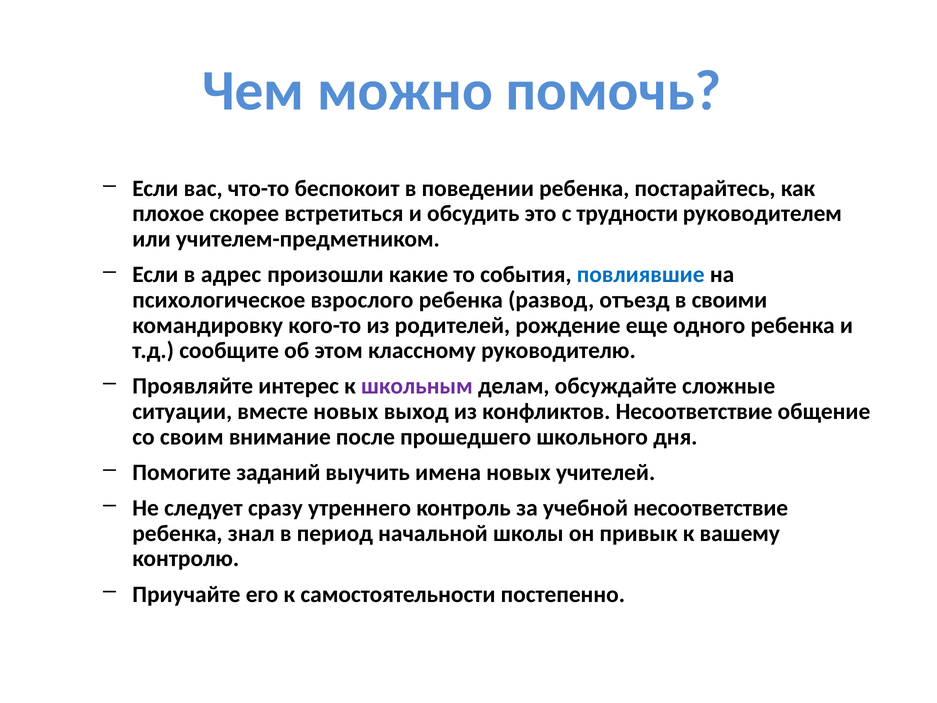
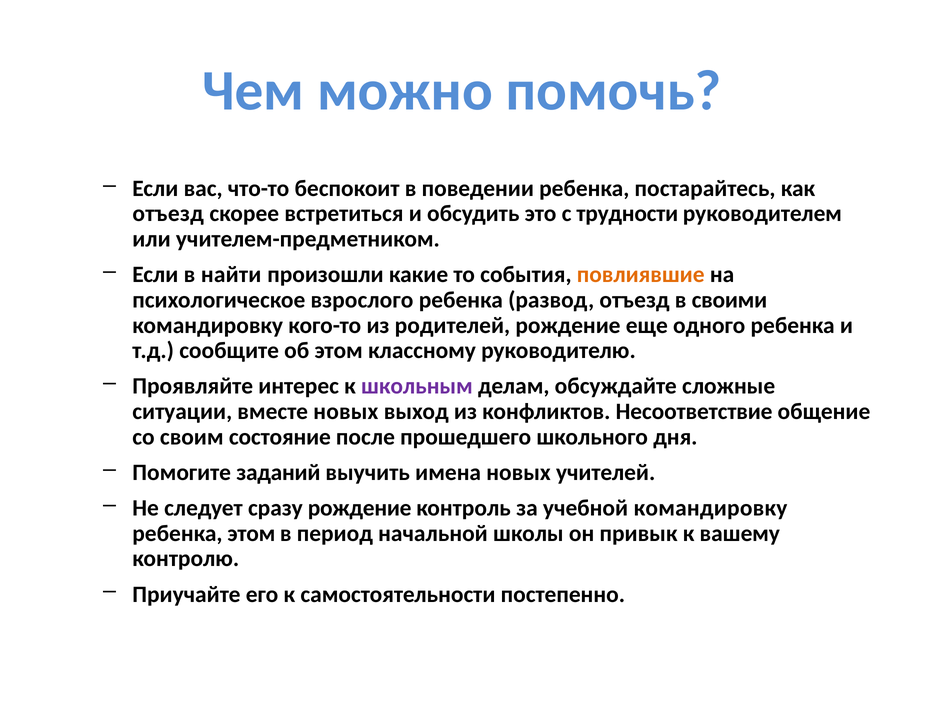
плохое at (168, 214): плохое -> отъезд
адрес: адрес -> найти
повлиявшие colour: blue -> orange
внимание: внимание -> состояние
сразу утреннего: утреннего -> рождение
учебной несоответствие: несоответствие -> командировку
ребенка знал: знал -> этом
